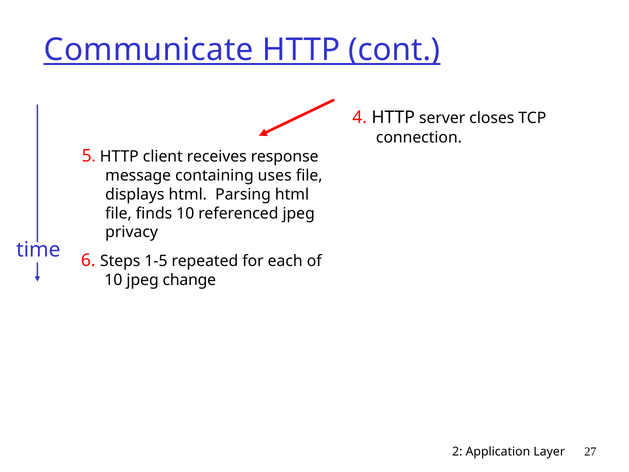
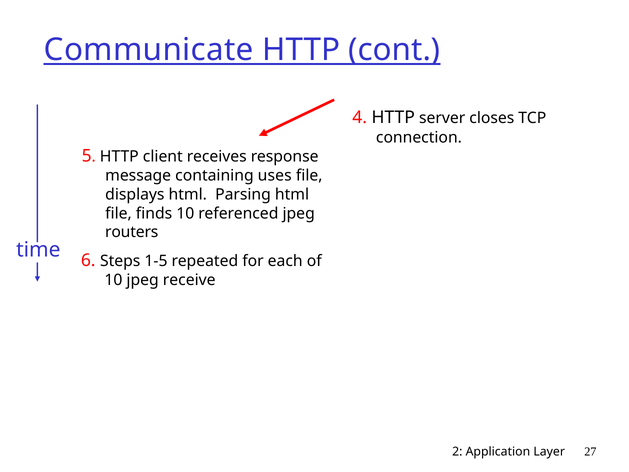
privacy: privacy -> routers
change: change -> receive
